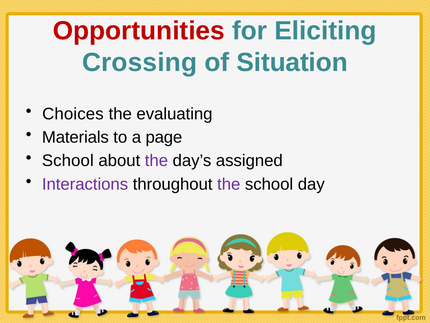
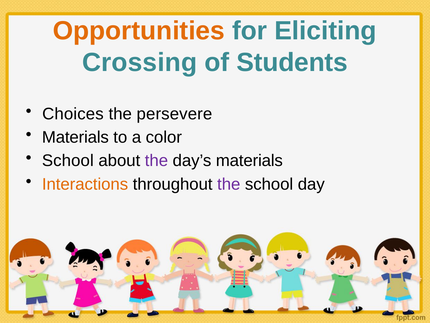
Opportunities colour: red -> orange
Situation: Situation -> Students
evaluating: evaluating -> persevere
page: page -> color
day’s assigned: assigned -> materials
Interactions colour: purple -> orange
